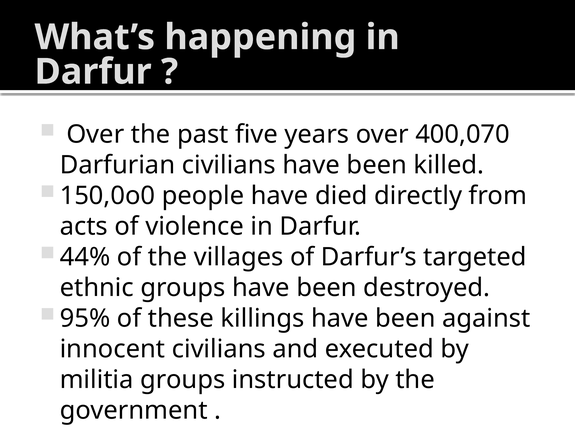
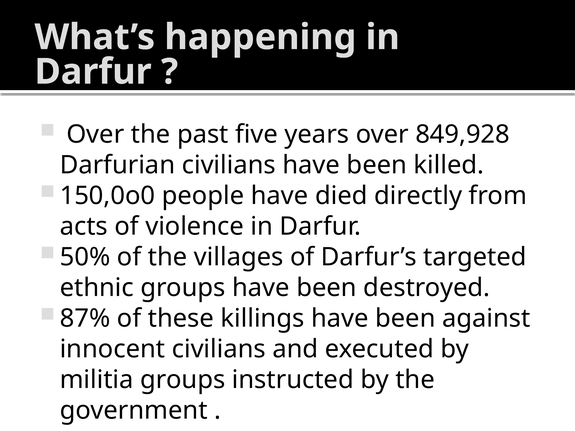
400,070: 400,070 -> 849,928
44%: 44% -> 50%
95%: 95% -> 87%
